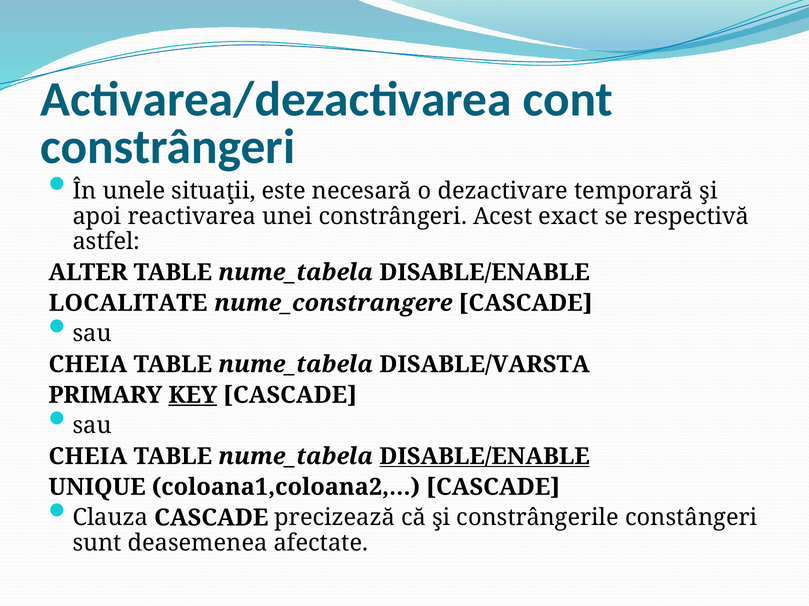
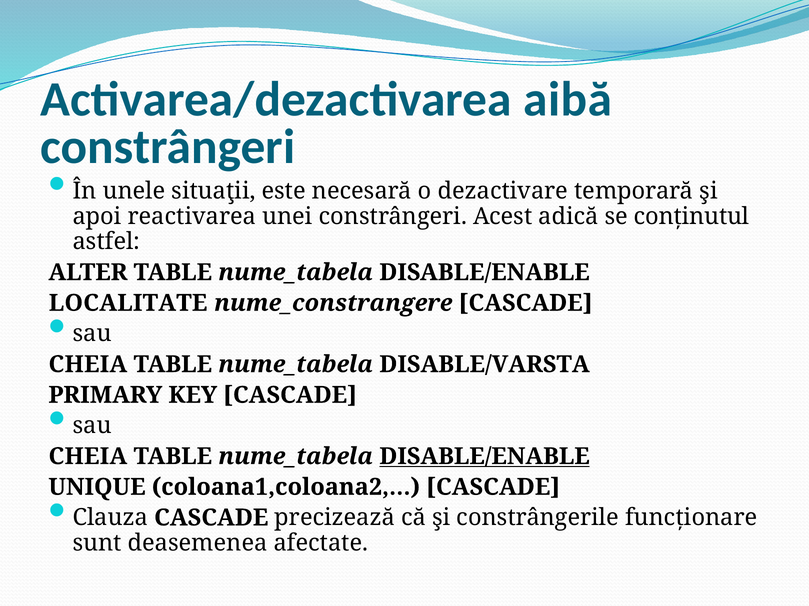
cont: cont -> aibă
exact: exact -> adică
respectivă: respectivă -> conţinutul
KEY underline: present -> none
constângeri: constângeri -> funcţionare
